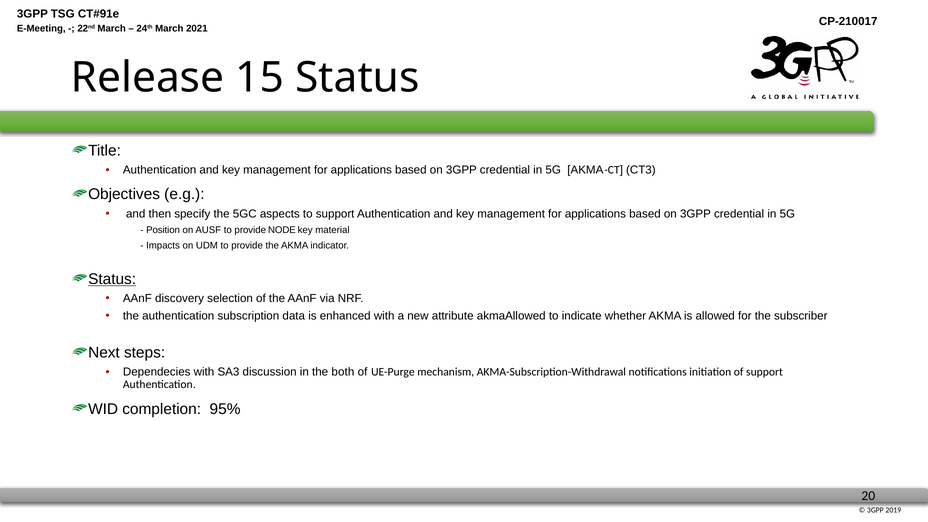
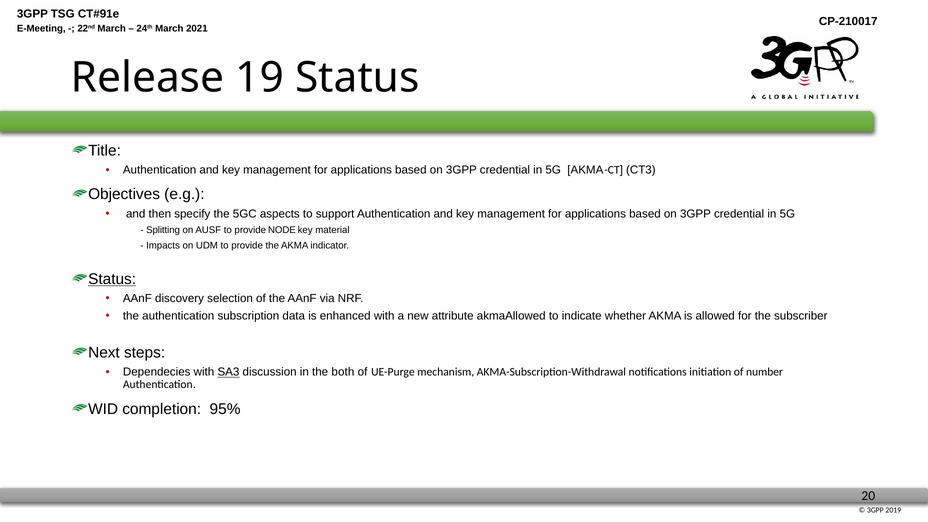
15: 15 -> 19
Position: Position -> Splitting
SA3 underline: none -> present
of support: support -> number
